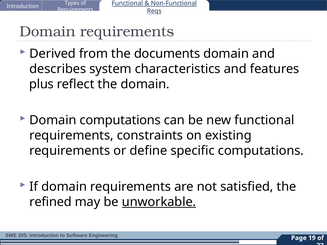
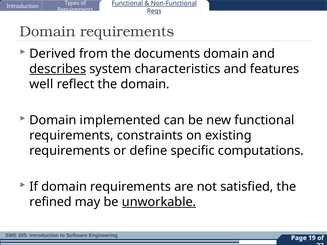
describes underline: none -> present
plus: plus -> well
Domain computations: computations -> implemented
